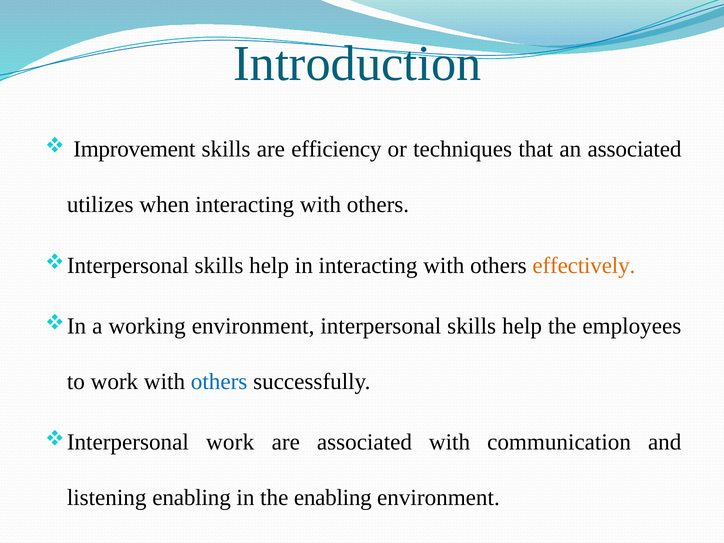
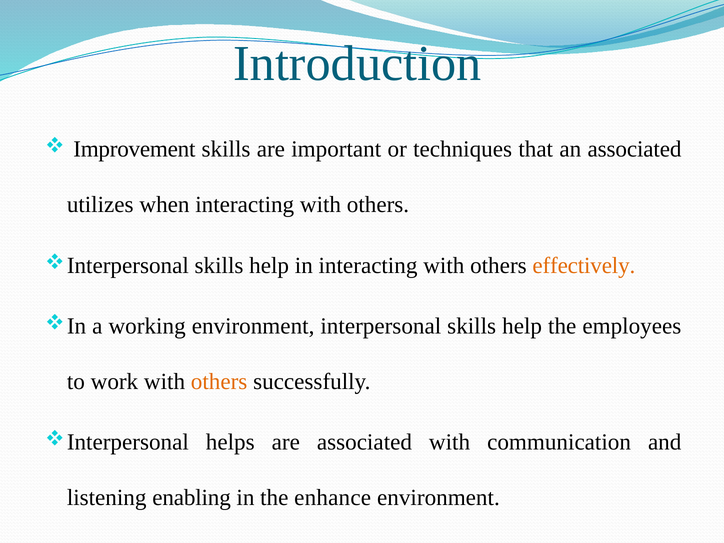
efficiency: efficiency -> important
others at (219, 382) colour: blue -> orange
work at (230, 442): work -> helps
the enabling: enabling -> enhance
